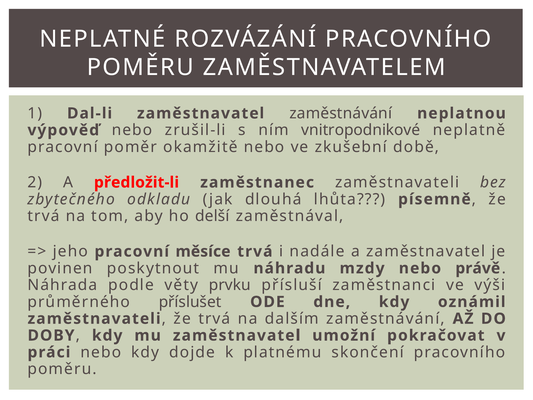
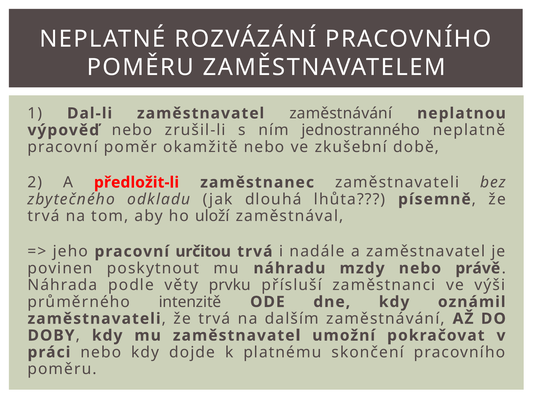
vnitropodnikové: vnitropodnikové -> jednostranného
delší: delší -> uloží
měsíce: měsíce -> určitou
příslušet: příslušet -> intenzitě
